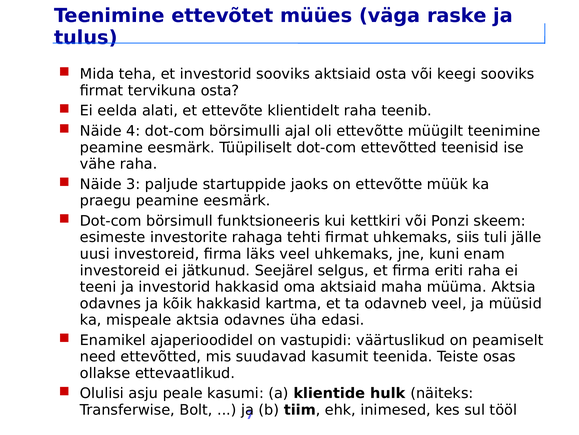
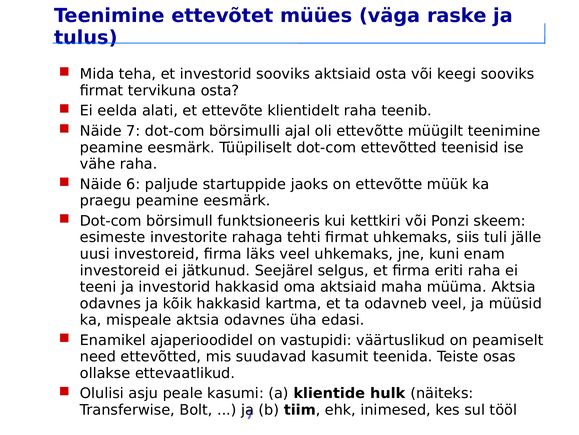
Näide 4: 4 -> 7
3: 3 -> 6
